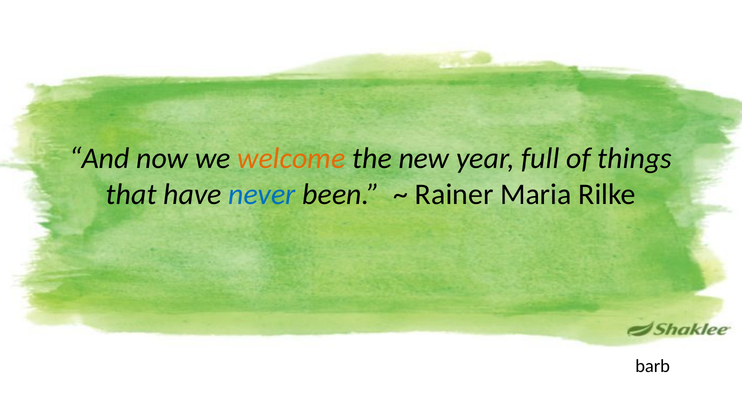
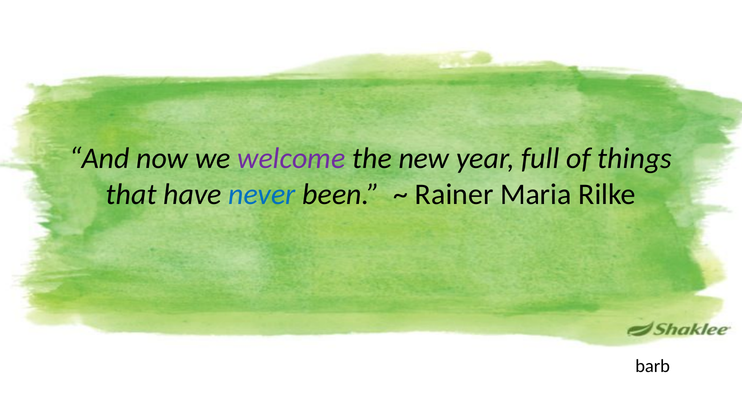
welcome colour: orange -> purple
